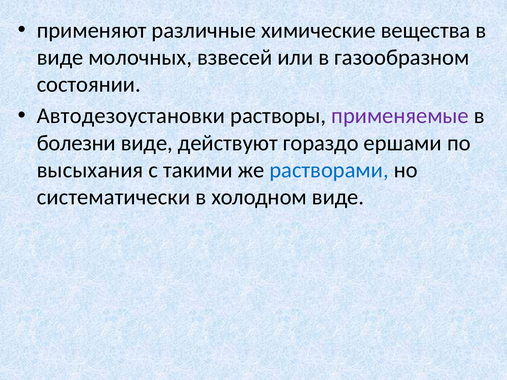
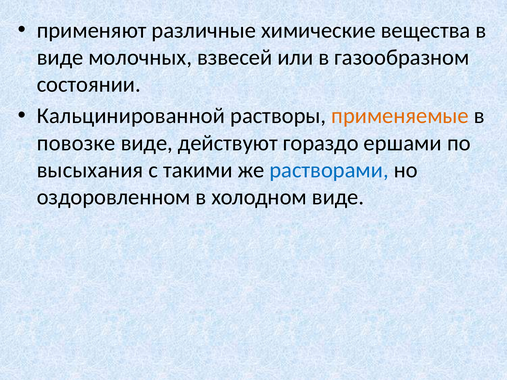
Автодезоустановки: Автодезоустановки -> Кальцинированной
применяемые colour: purple -> orange
болезни: болезни -> повозке
систематически: систематически -> оздоровленном
